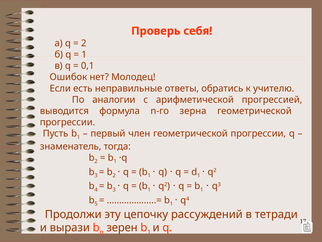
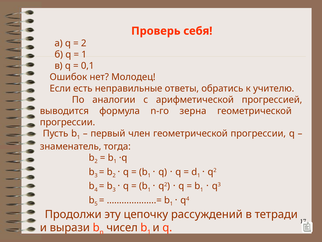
зерен: зерен -> чисел
